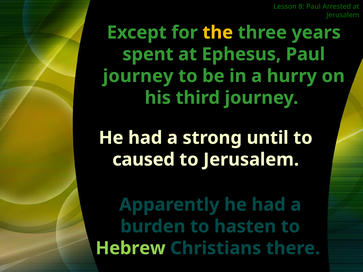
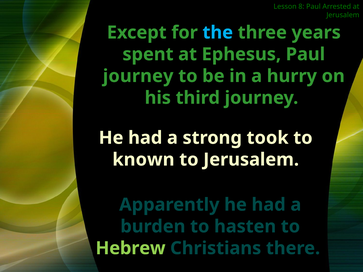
the colour: yellow -> light blue
until: until -> took
caused: caused -> known
